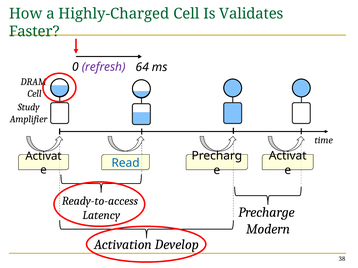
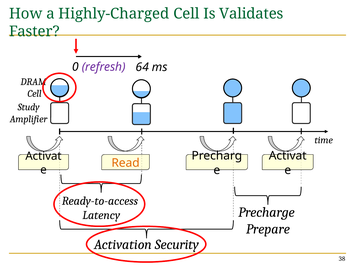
Read colour: blue -> orange
Modern: Modern -> Prepare
Develop: Develop -> Security
